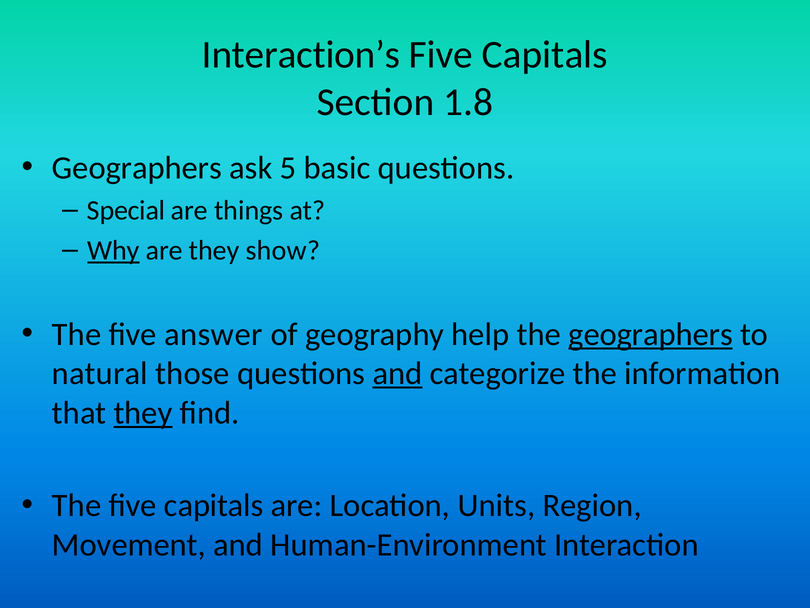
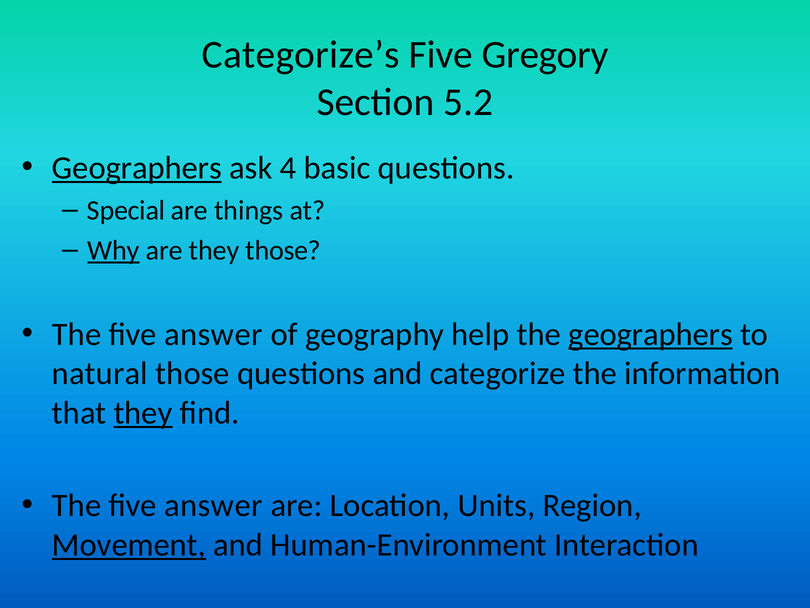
Interaction’s: Interaction’s -> Categorize’s
Capitals at (545, 55): Capitals -> Gregory
1.8: 1.8 -> 5.2
Geographers at (137, 168) underline: none -> present
5: 5 -> 4
they show: show -> those
and at (398, 373) underline: present -> none
capitals at (214, 505): capitals -> answer
Movement underline: none -> present
